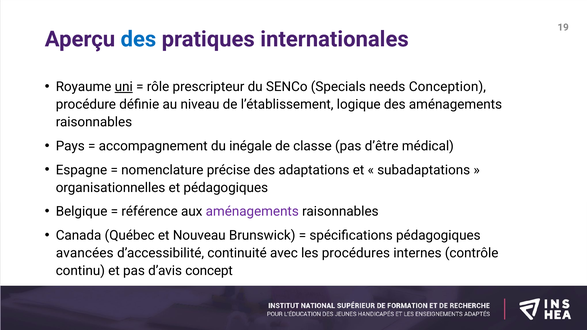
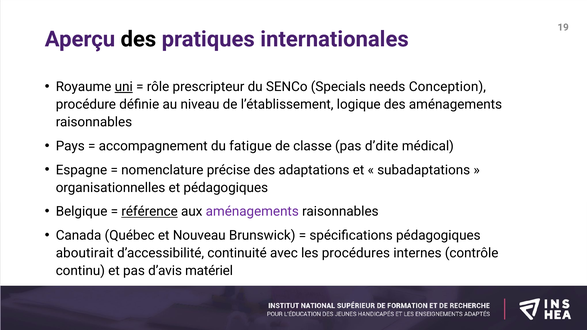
des at (138, 39) colour: blue -> black
inégale: inégale -> fatigue
d’être: d’être -> d’dite
référence underline: none -> present
avancées: avancées -> aboutirait
concept: concept -> matériel
